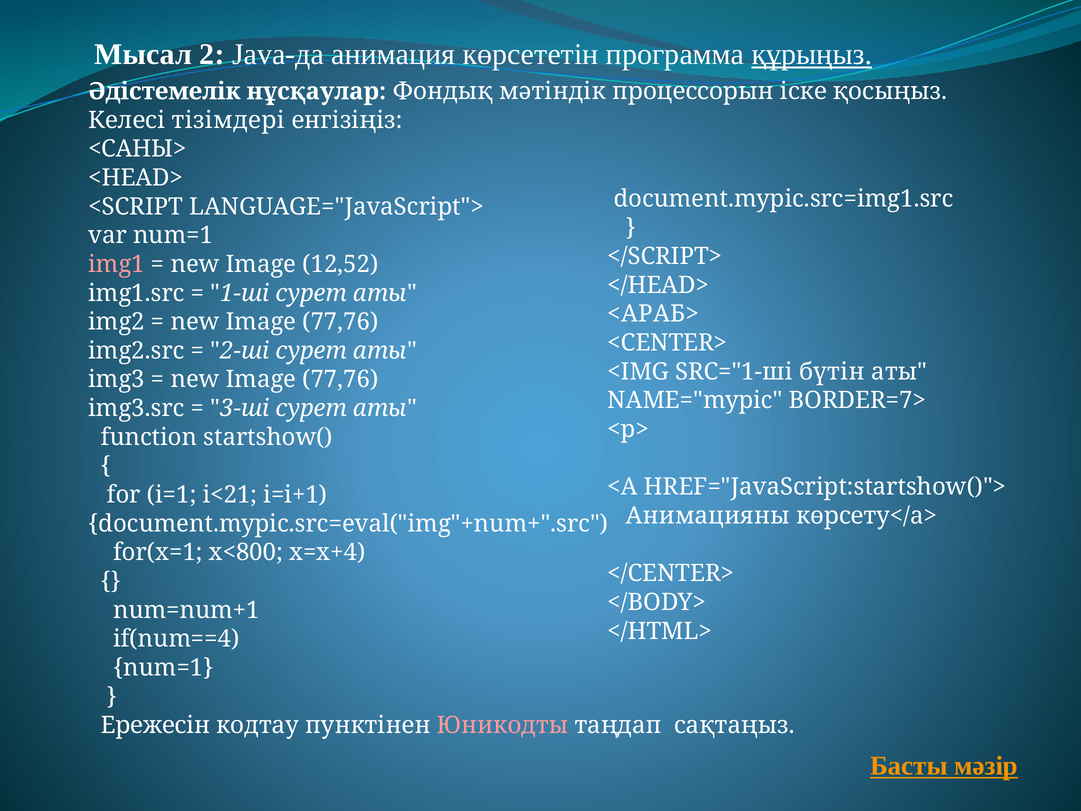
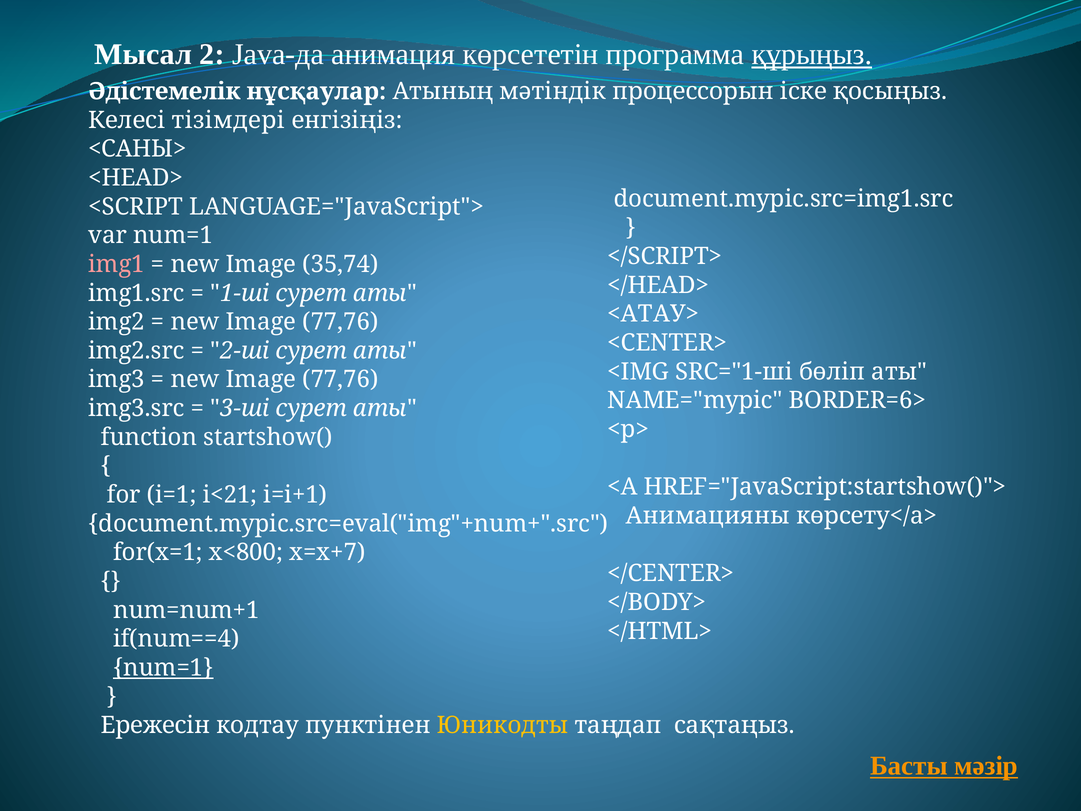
Фондық: Фондық -> Атының
12,52: 12,52 -> 35,74
<АРАБ>: <АРАБ> -> <АТАУ>
бүтін: бүтін -> бөліп
BORDER=7>: BORDER=7> -> BORDER=6>
x=x+4: x=x+4 -> x=x+7
num=1 at (163, 668) underline: none -> present
Юникодты colour: pink -> yellow
